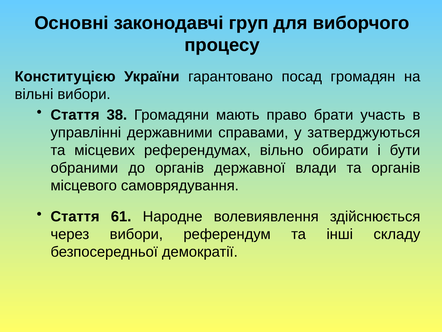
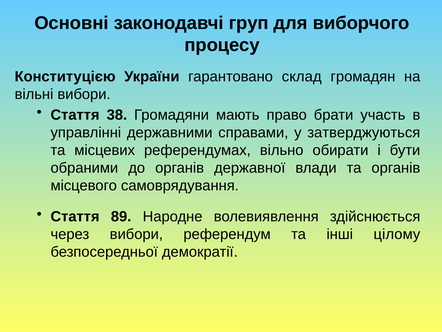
посад: посад -> склад
61: 61 -> 89
складу: складу -> цілому
